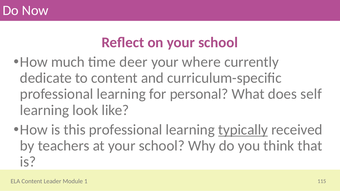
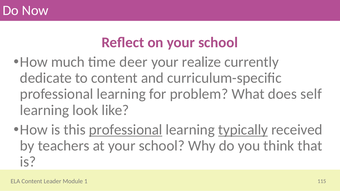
where: where -> realize
personal: personal -> problem
professional at (126, 130) underline: none -> present
